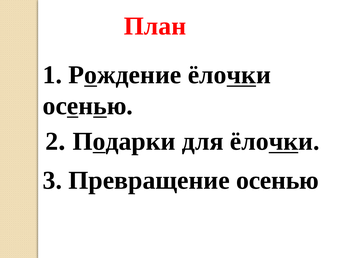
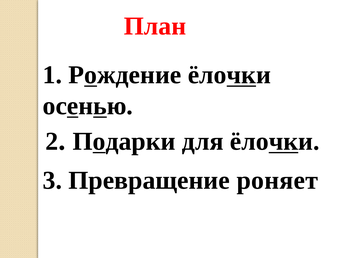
Превращение осенью: осенью -> роняет
